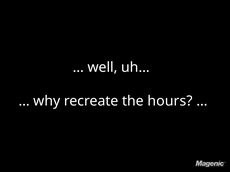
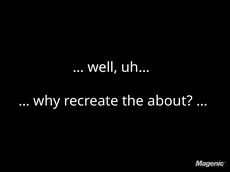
hours: hours -> about
